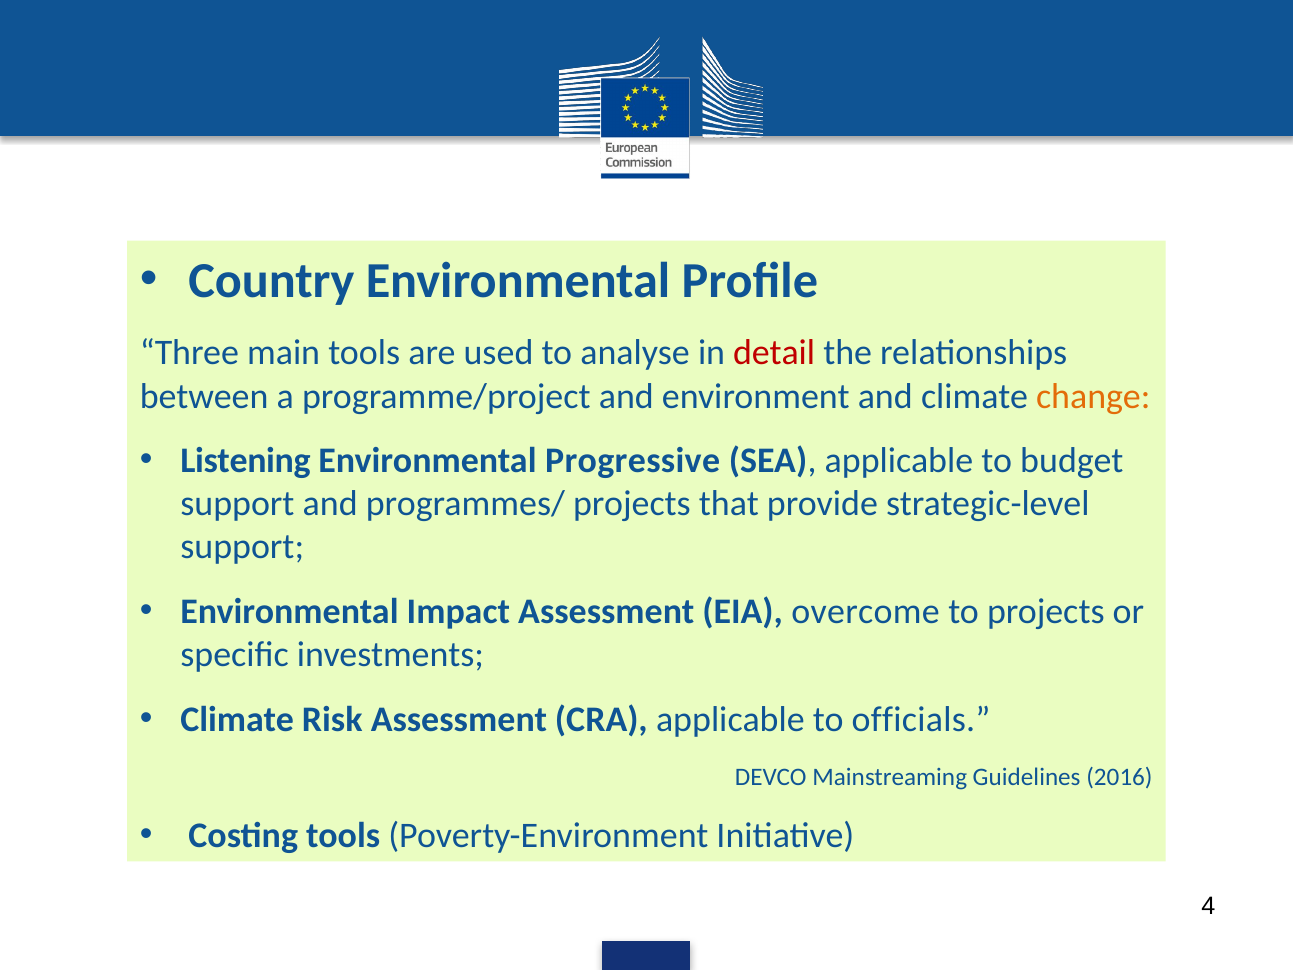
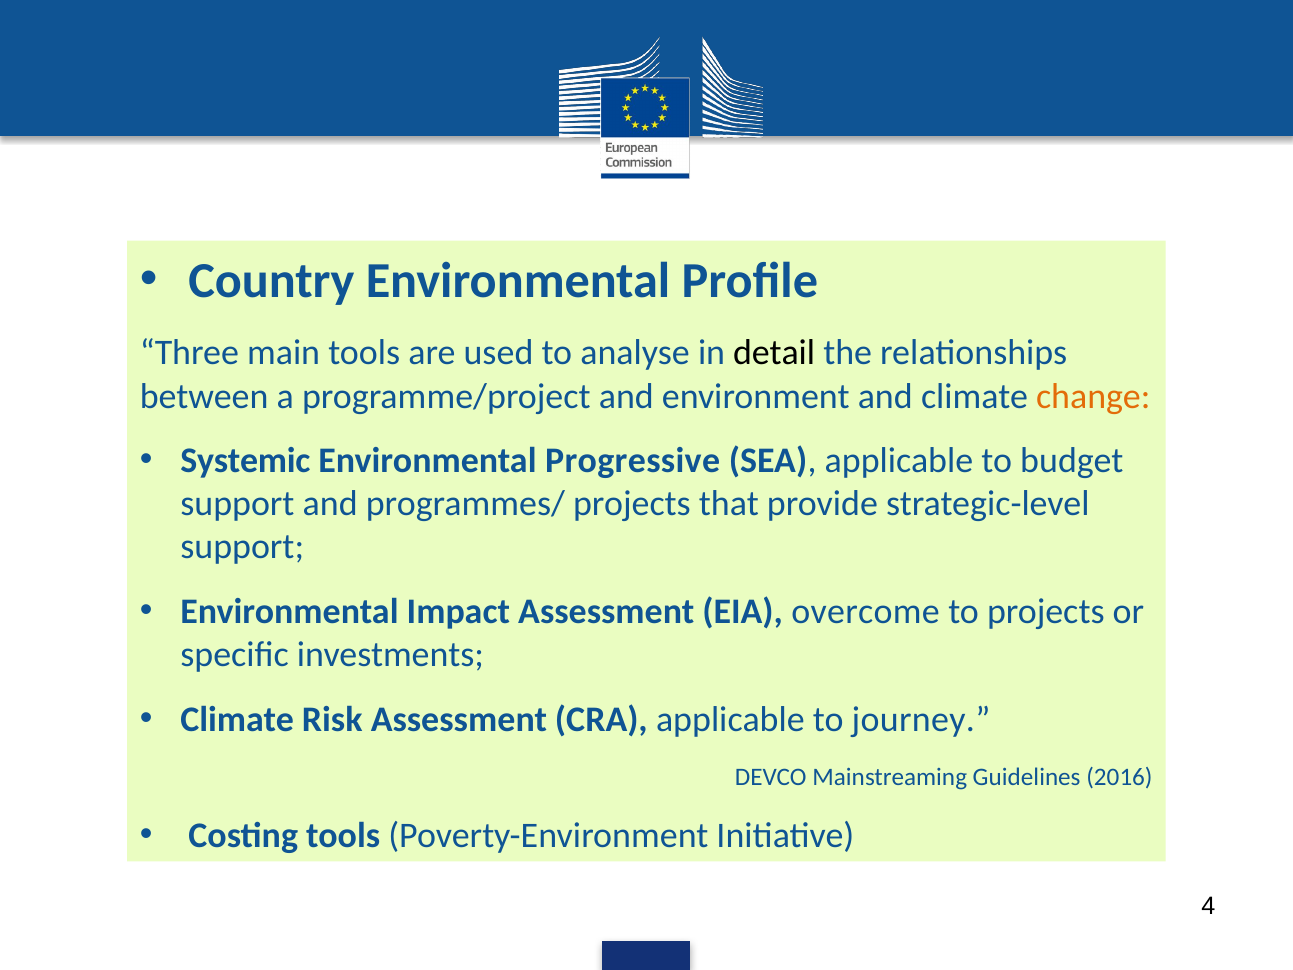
detail colour: red -> black
Listening: Listening -> Systemic
officials: officials -> journey
